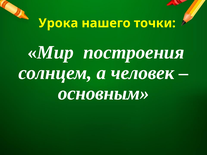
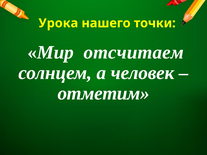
построения: построения -> отсчитаем
основным: основным -> отметим
